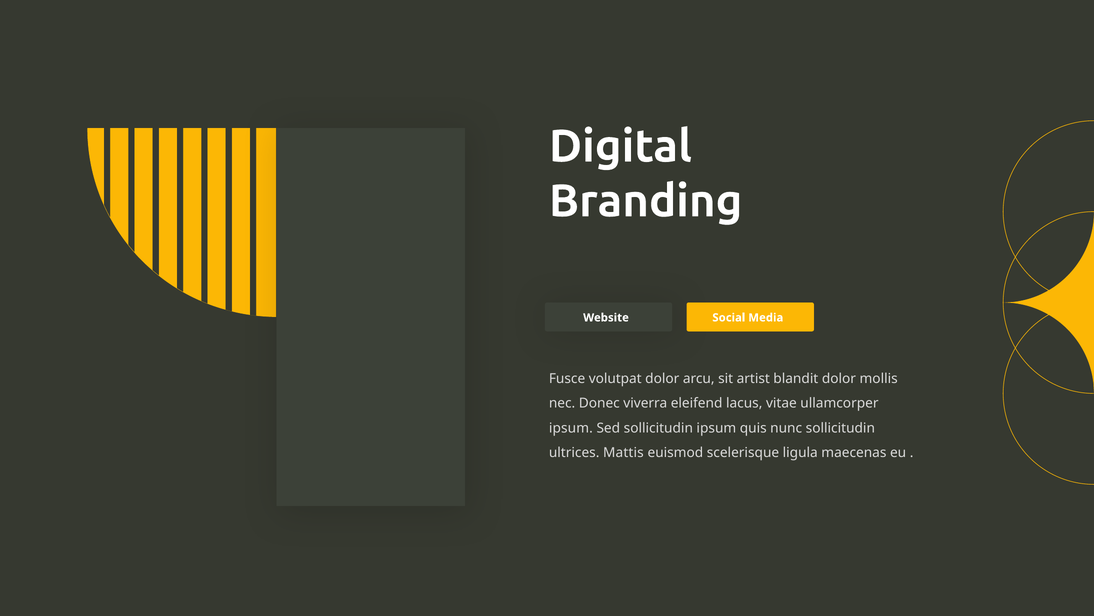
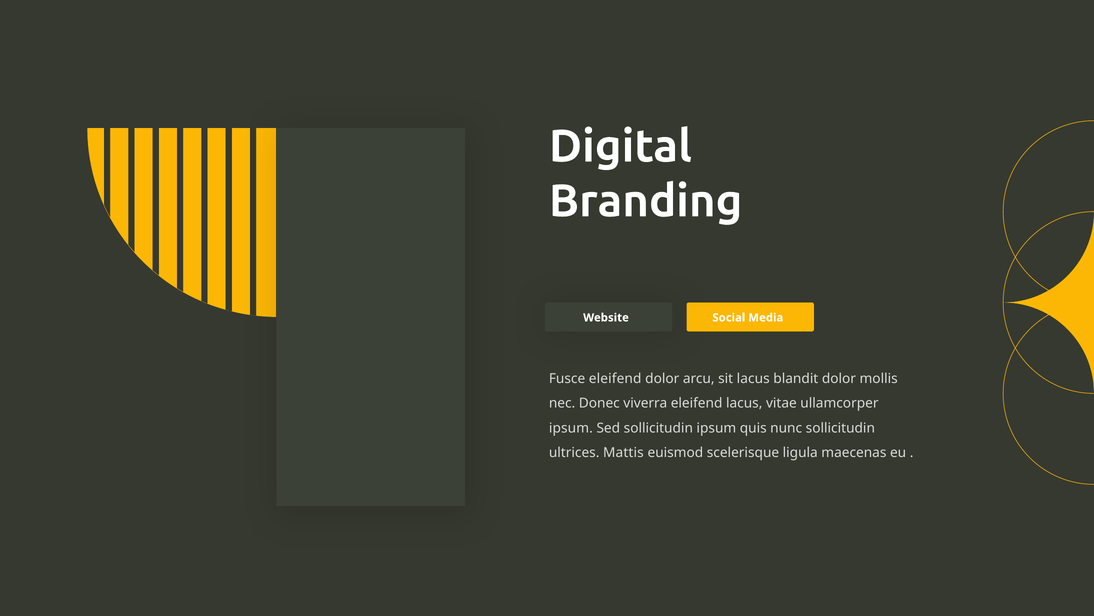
Fusce volutpat: volutpat -> eleifend
sit artist: artist -> lacus
